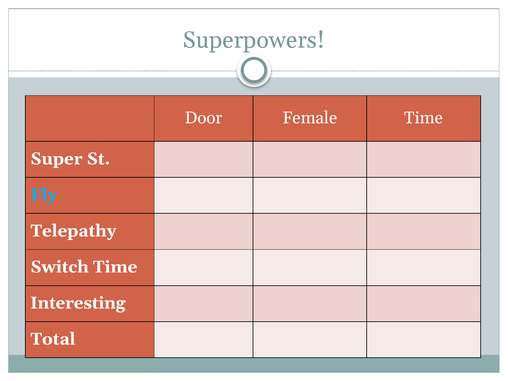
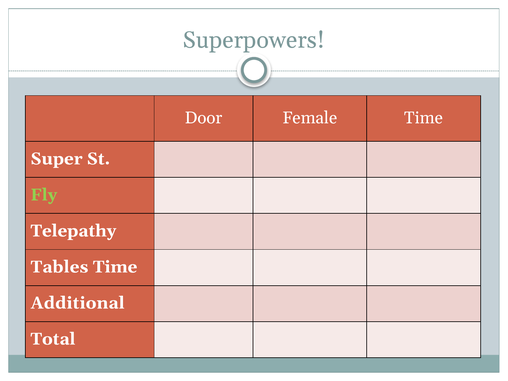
Fly colour: light blue -> light green
Switch: Switch -> Tables
Interesting: Interesting -> Additional
